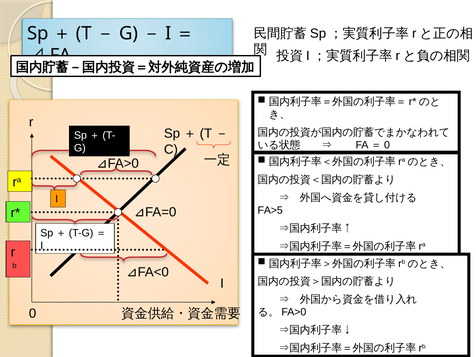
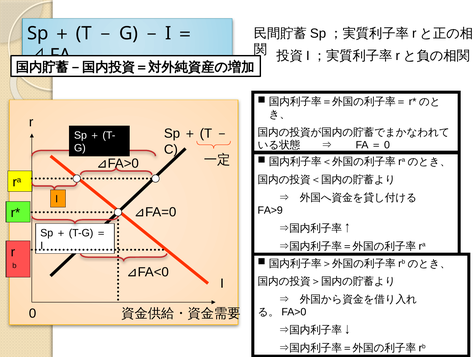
FA>5: FA>5 -> FA>9
